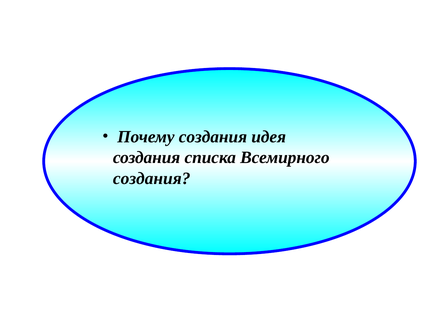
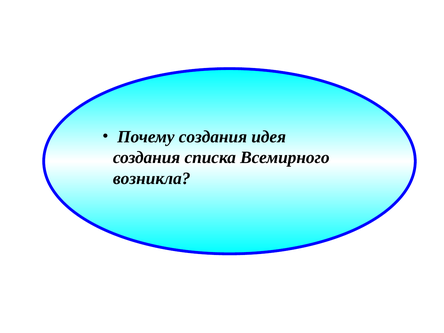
создания at (152, 178): создания -> возникла
